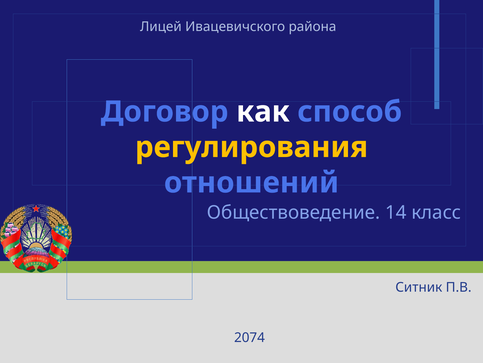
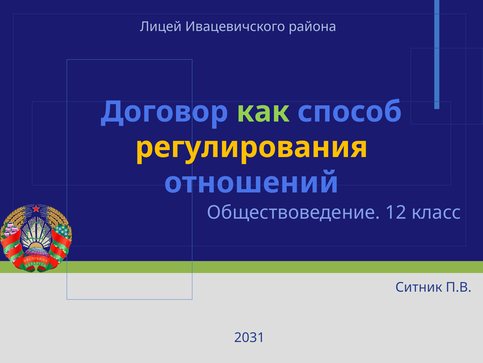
как colour: white -> light green
14: 14 -> 12
2074: 2074 -> 2031
